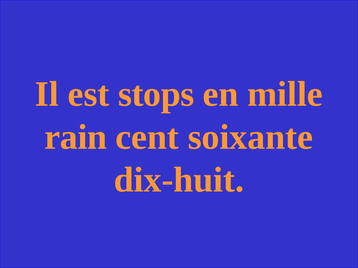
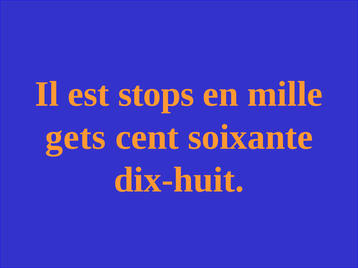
rain: rain -> gets
